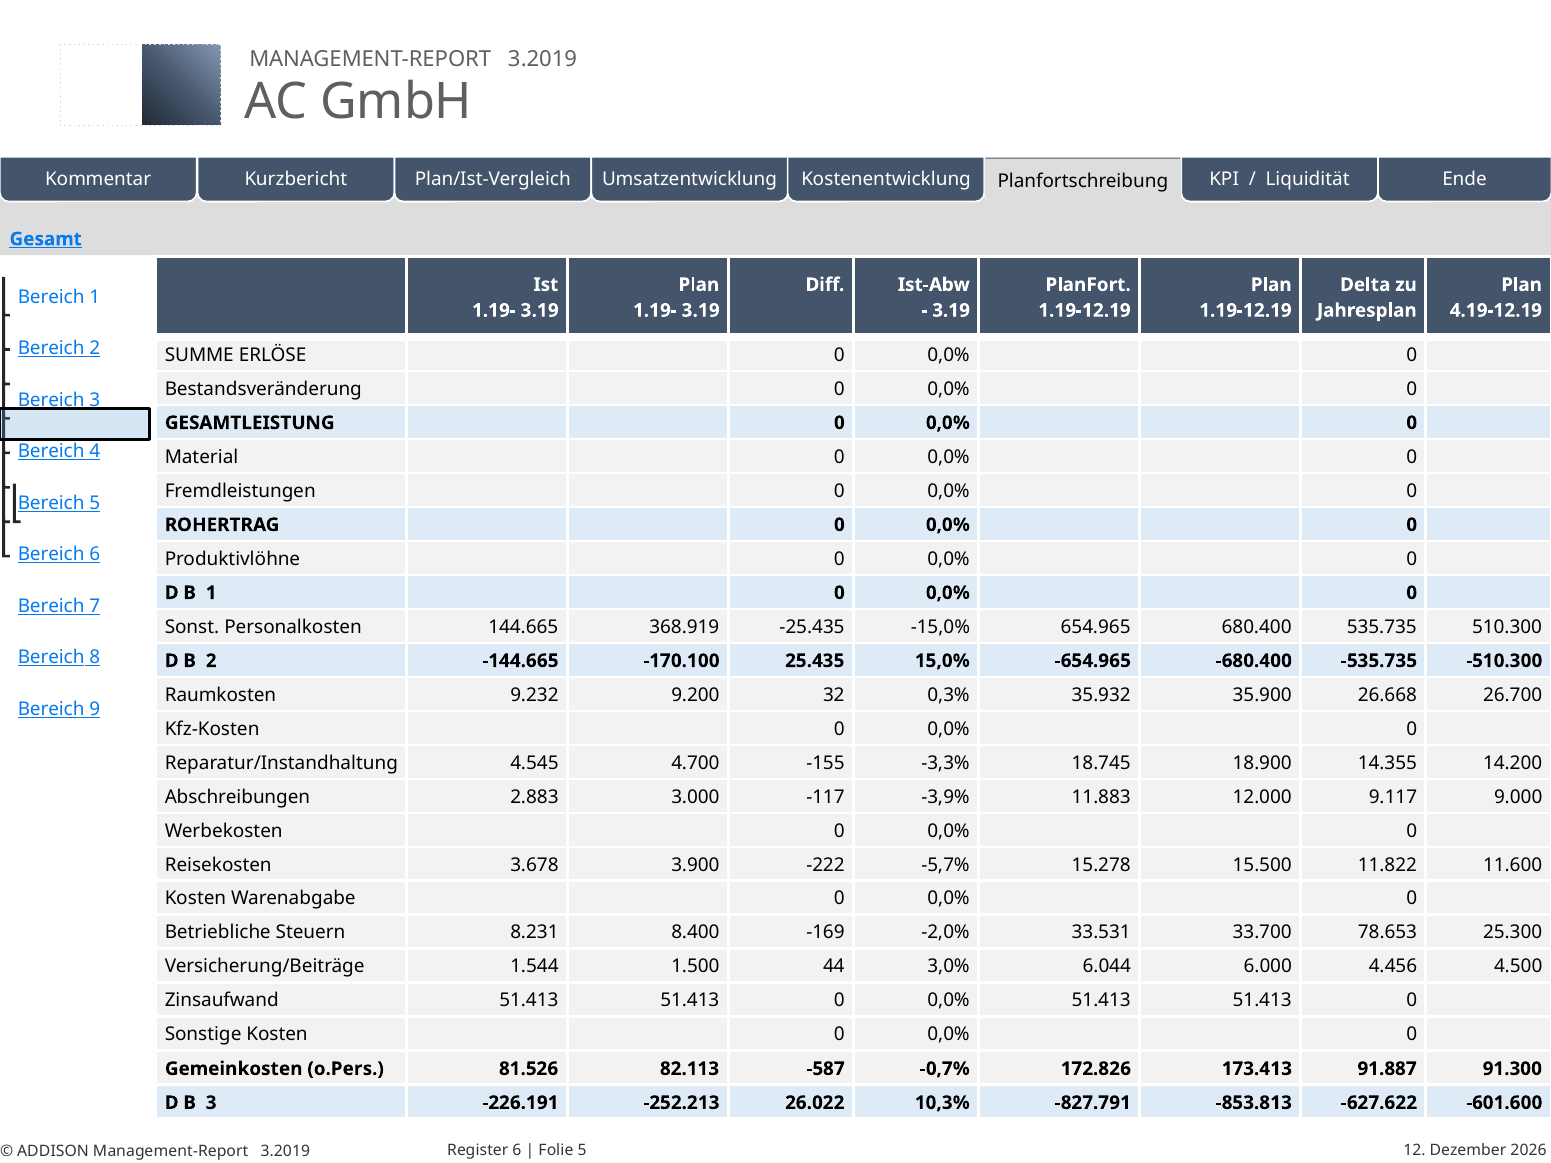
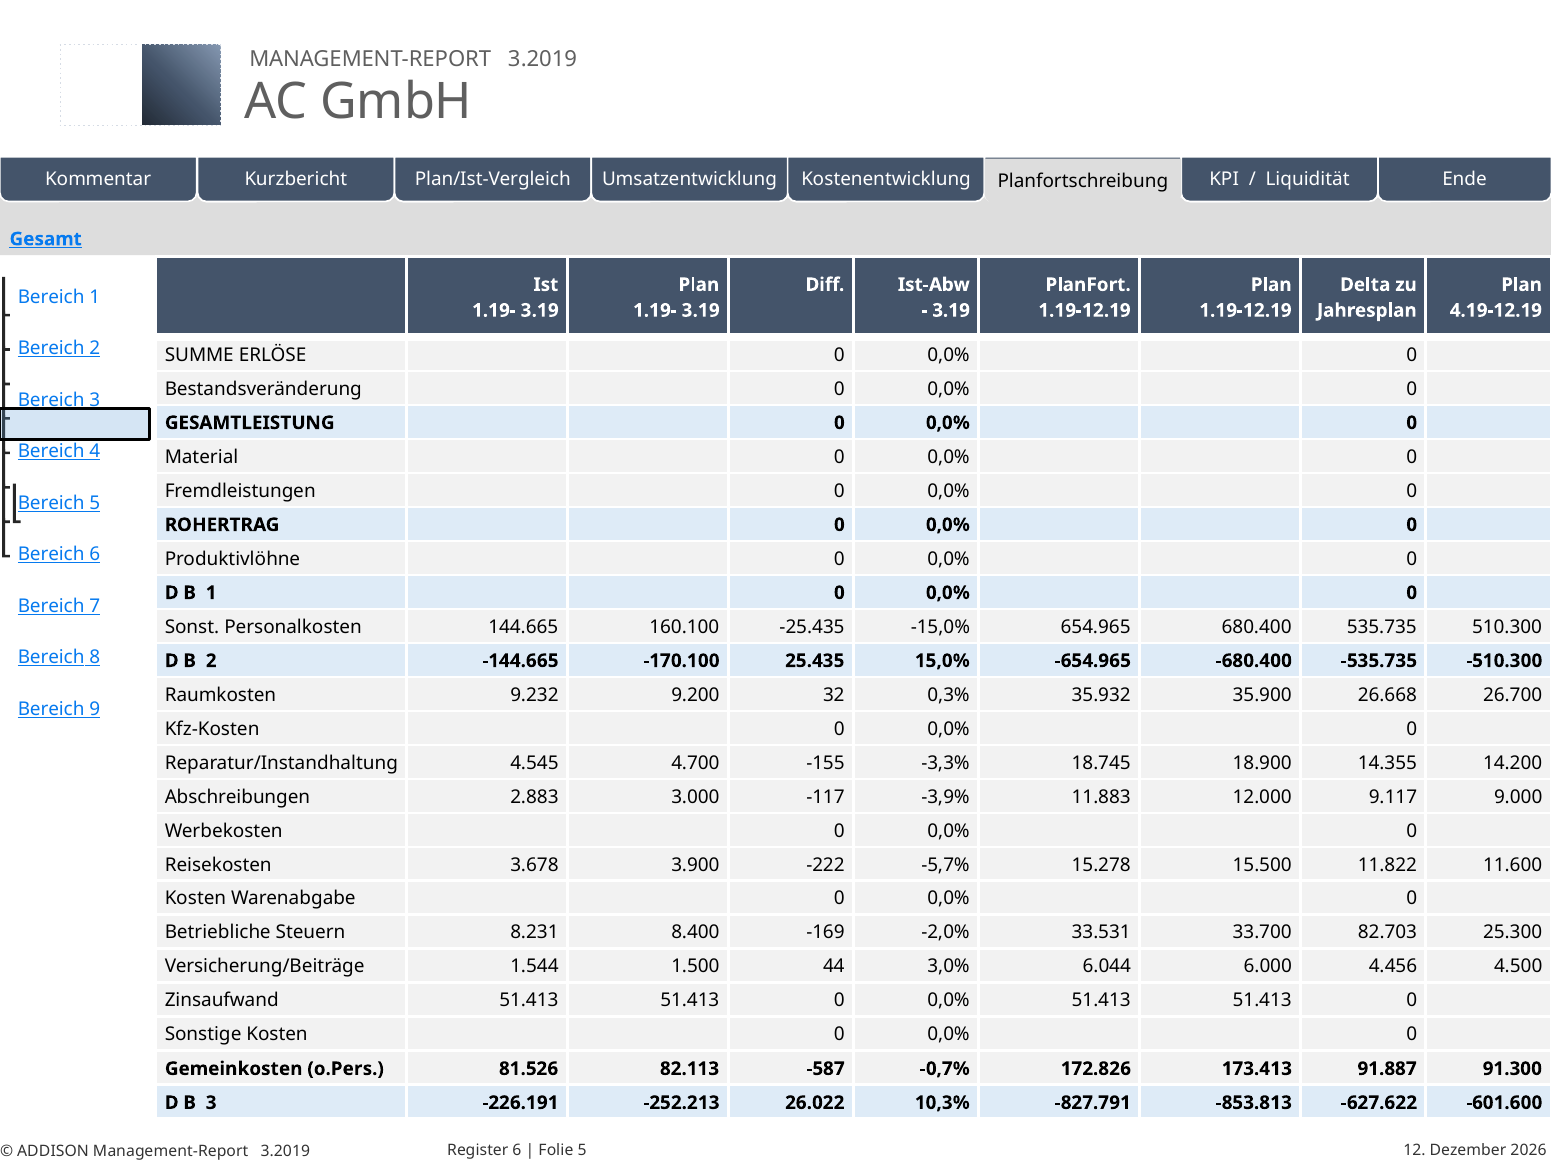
368.919: 368.919 -> 160.100
78.653: 78.653 -> 82.703
